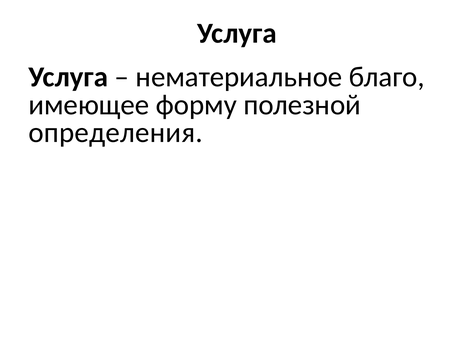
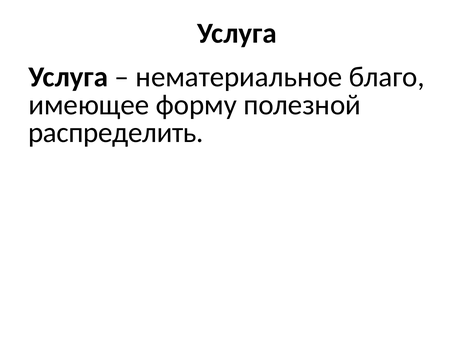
определения: определения -> распределить
